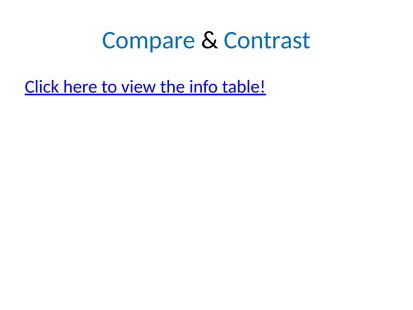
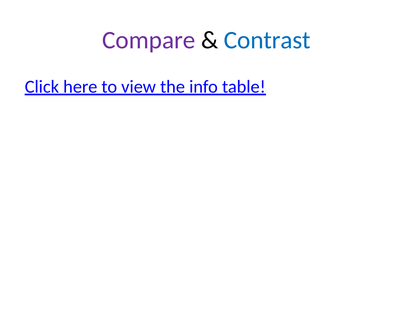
Compare colour: blue -> purple
